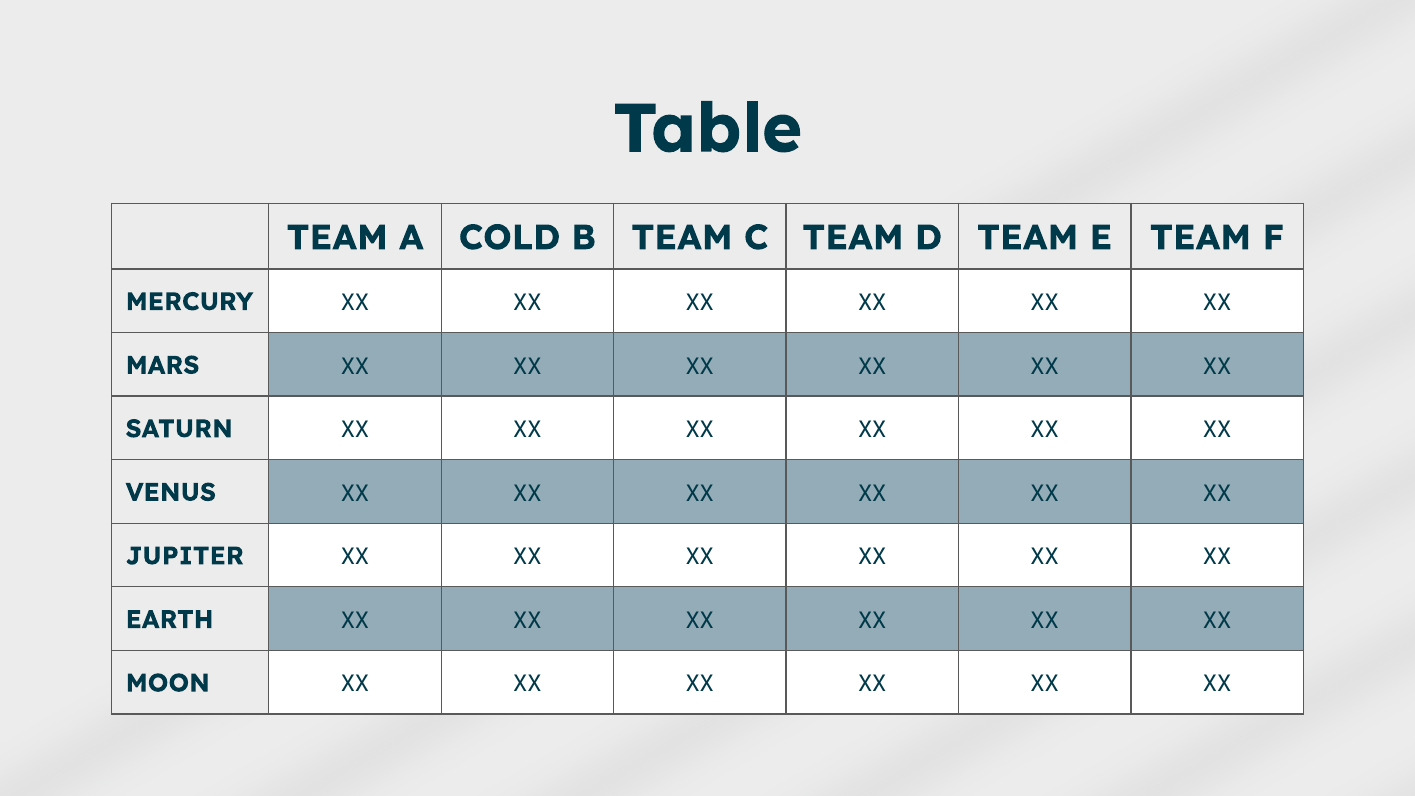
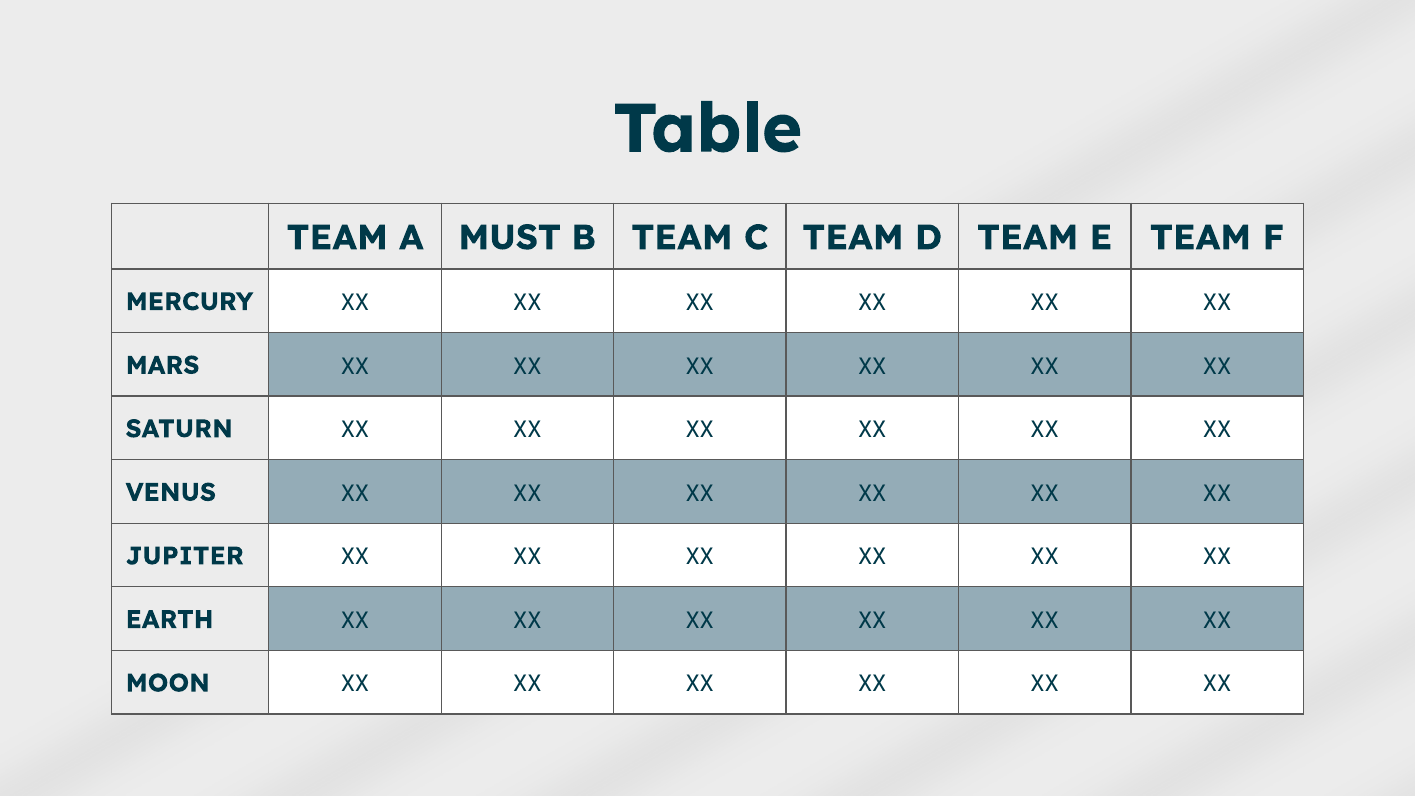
COLD: COLD -> MUST
